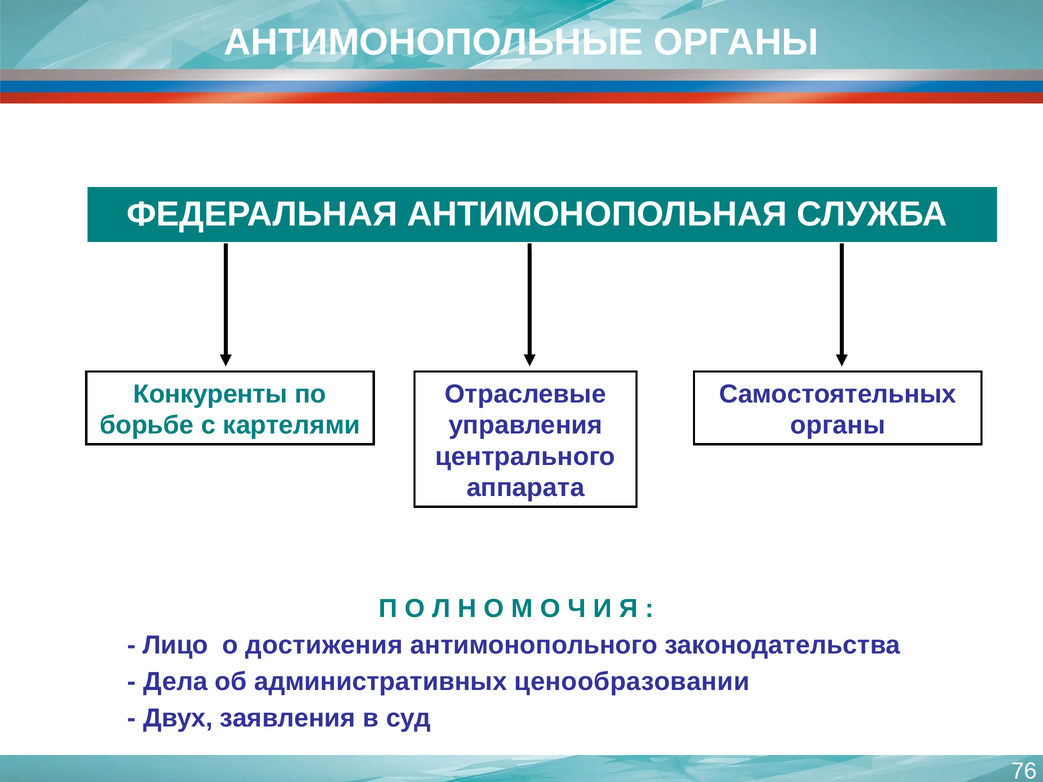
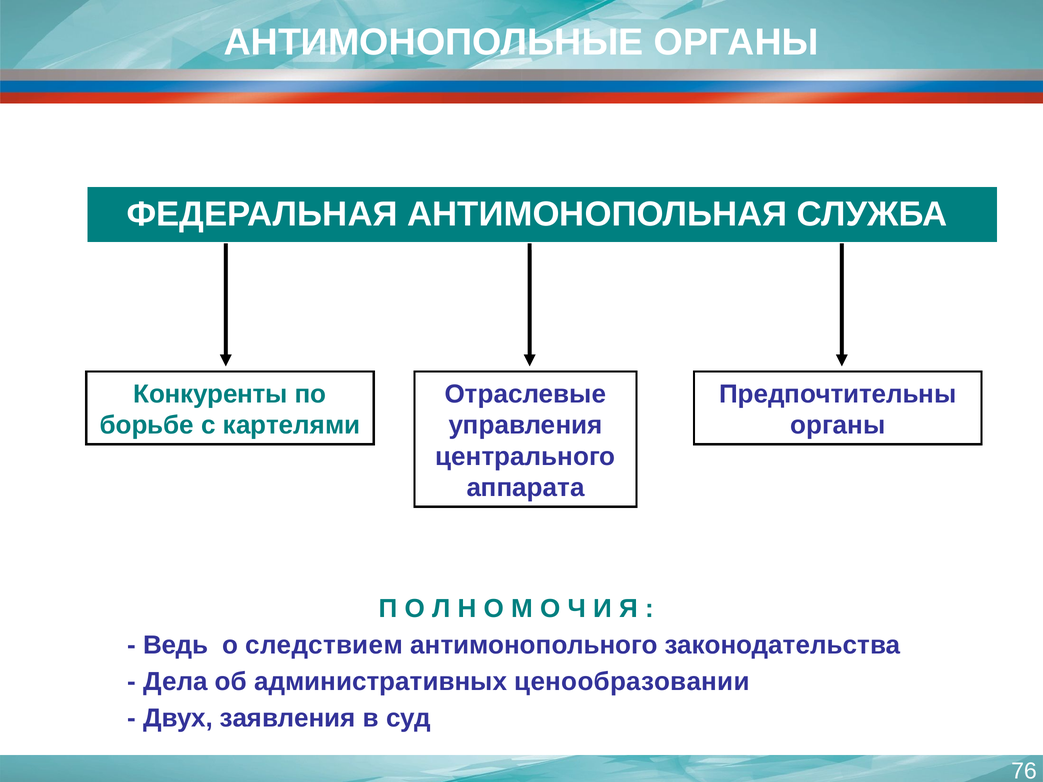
Самостоятельных: Самостоятельных -> Предпочтительны
Лицо: Лицо -> Ведь
достижения: достижения -> следствием
